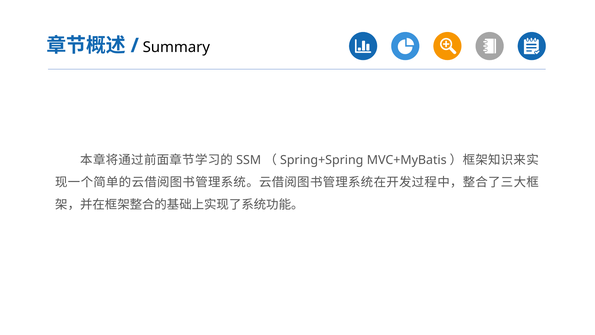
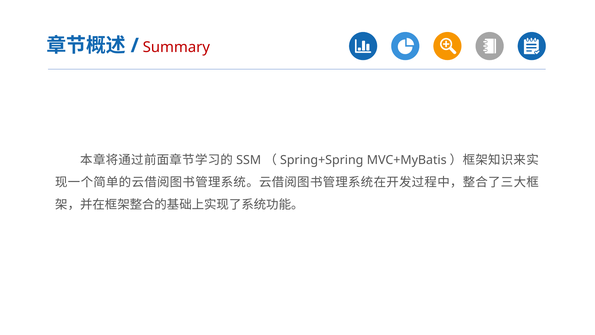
Summary colour: black -> red
